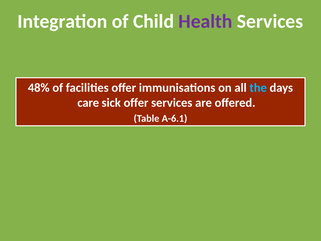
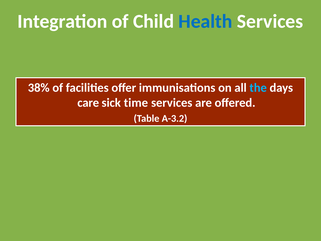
Health colour: purple -> blue
48%: 48% -> 38%
sick offer: offer -> time
A-6.1: A-6.1 -> A-3.2
